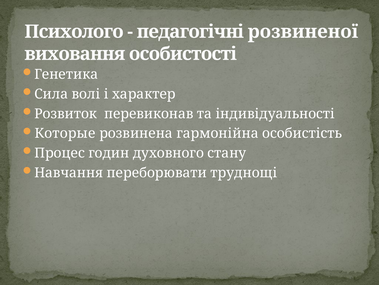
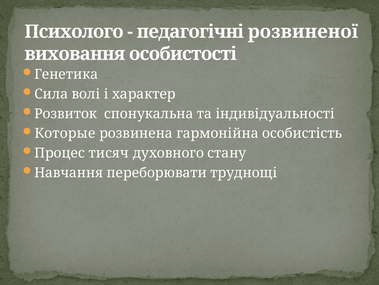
перевиконав: перевиконав -> спонукальна
годин: годин -> тисяч
